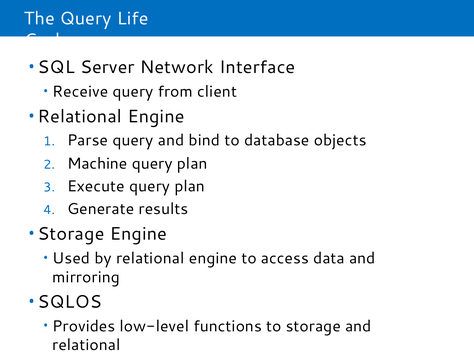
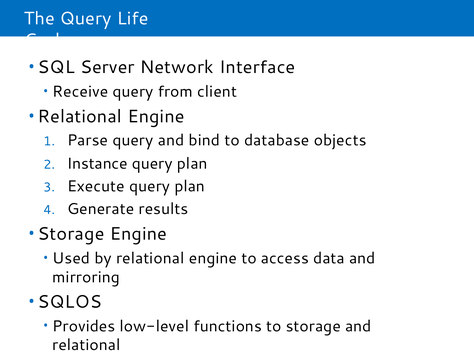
Machine: Machine -> Instance
